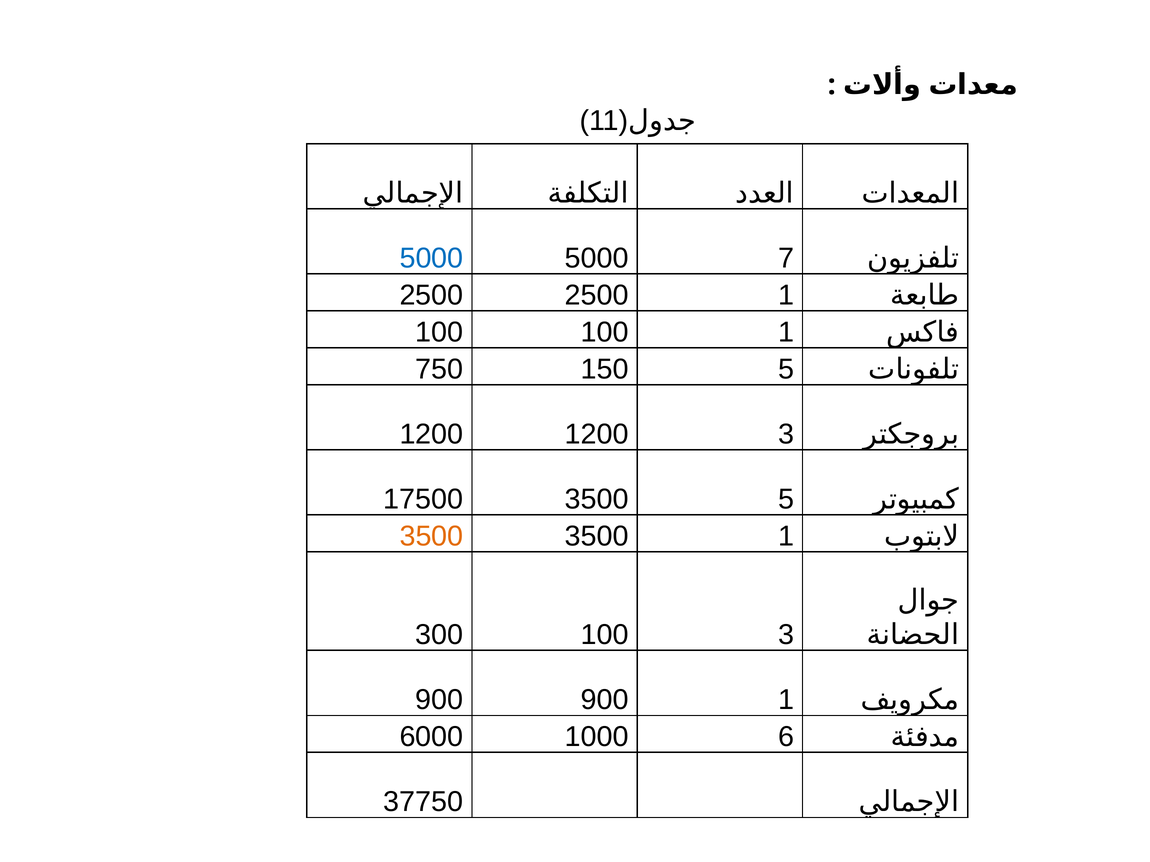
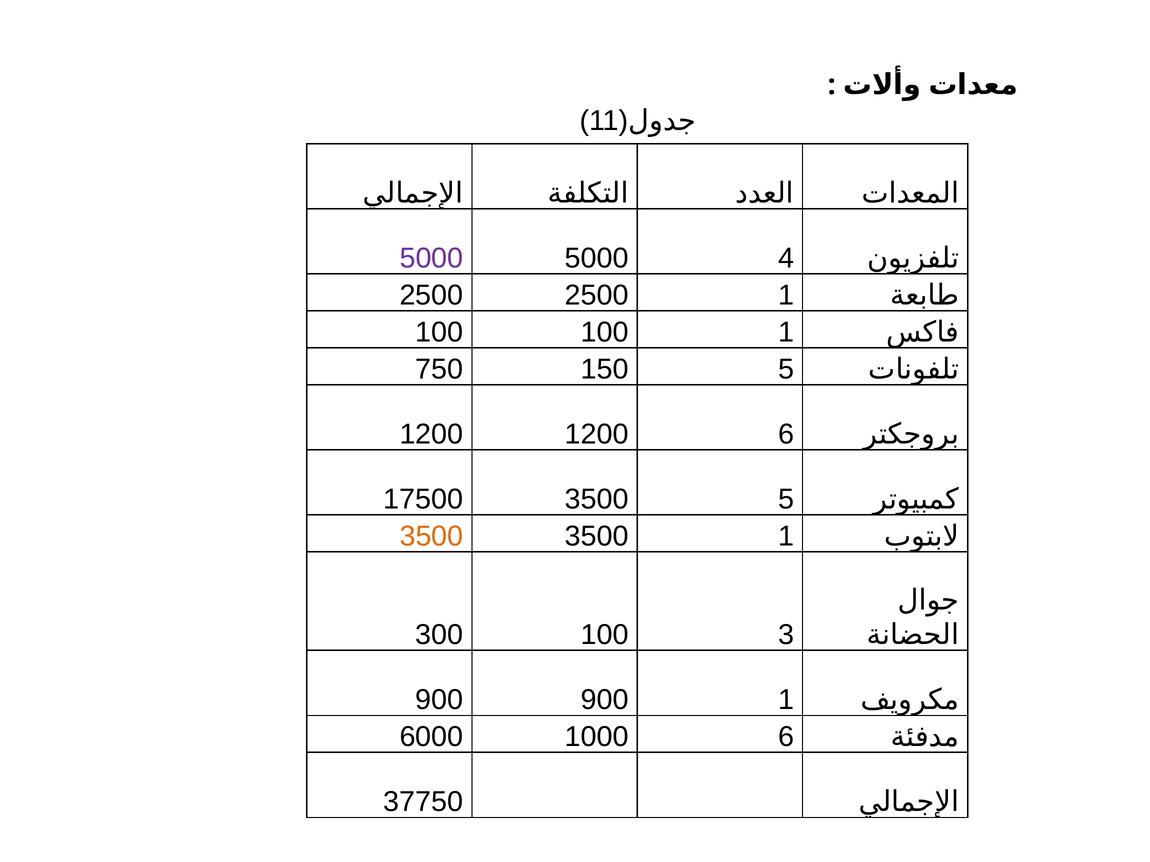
5000 at (431, 258) colour: blue -> purple
7: 7 -> 4
1200 3: 3 -> 6
